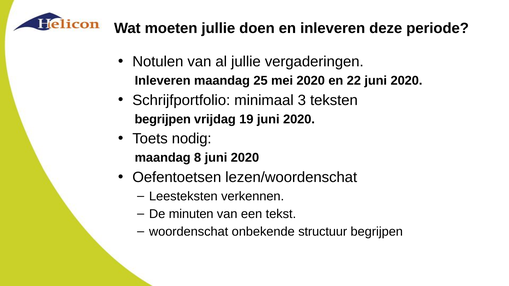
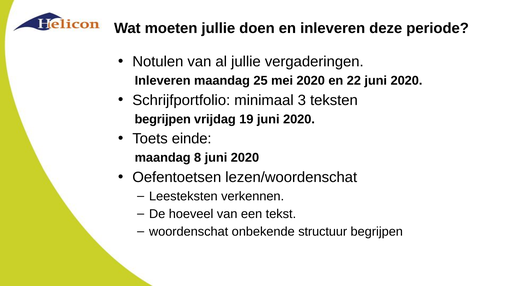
nodig: nodig -> einde
minuten: minuten -> hoeveel
